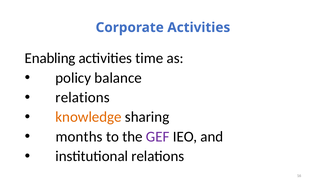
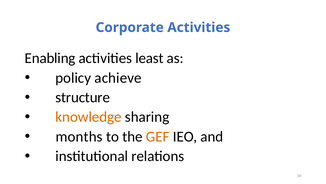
time: time -> least
balance: balance -> achieve
relations at (83, 97): relations -> structure
GEF colour: purple -> orange
